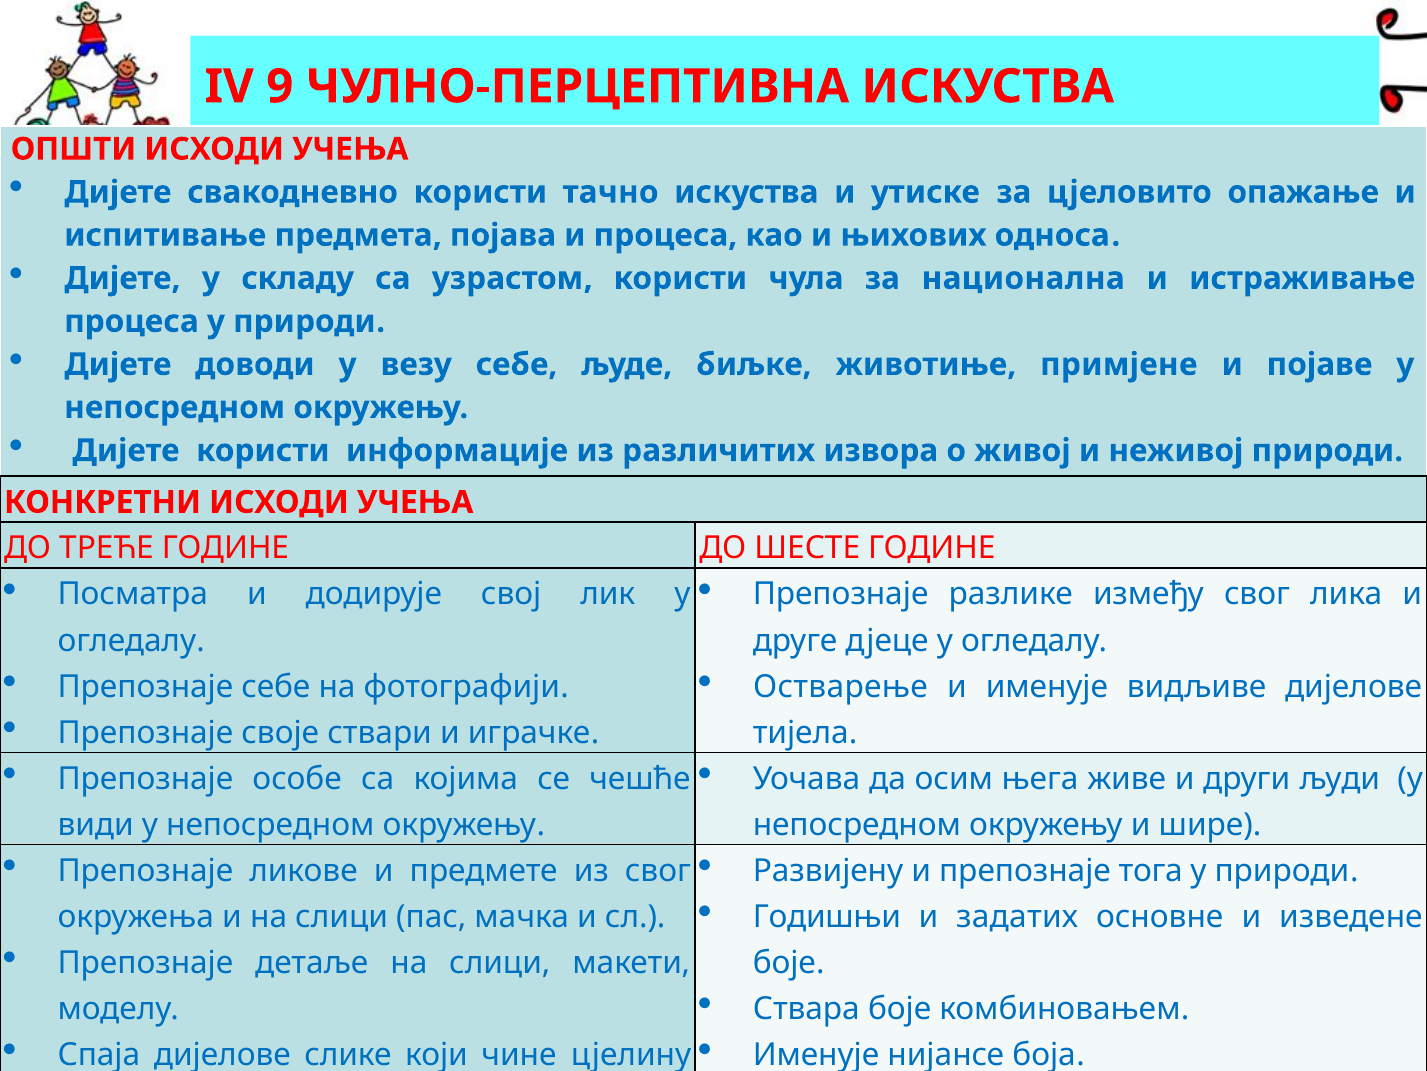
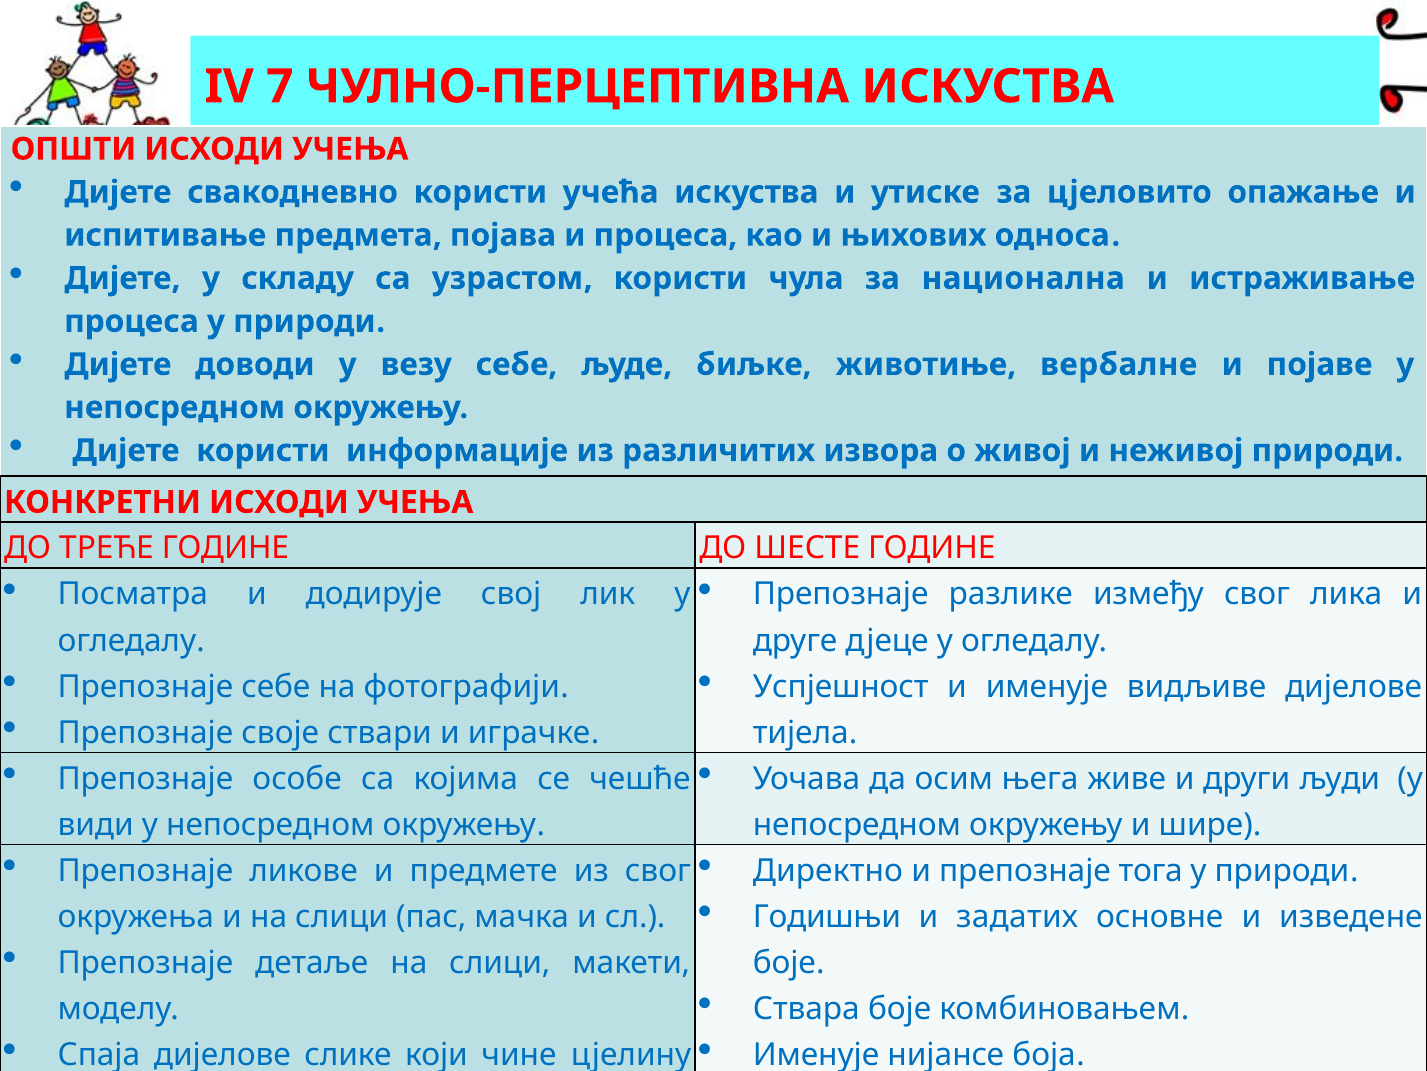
9: 9 -> 7
тачно: тачно -> учећа
примјене: примјене -> вербалне
Остварење: Остварење -> Успјешност
Развијену: Развијену -> Директно
